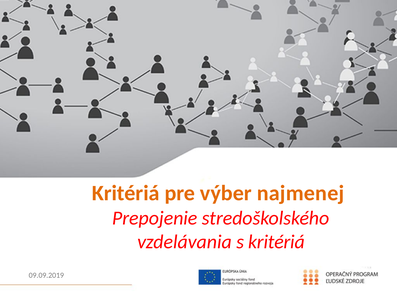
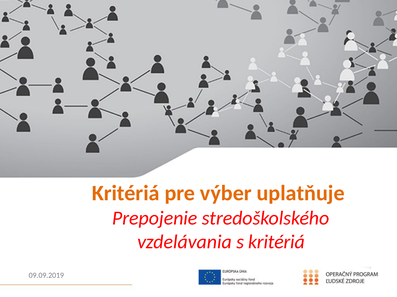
najmenej: najmenej -> uplatňuje
